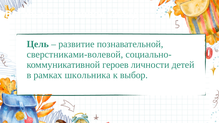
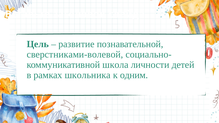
героев: героев -> школа
выбор: выбор -> одним
